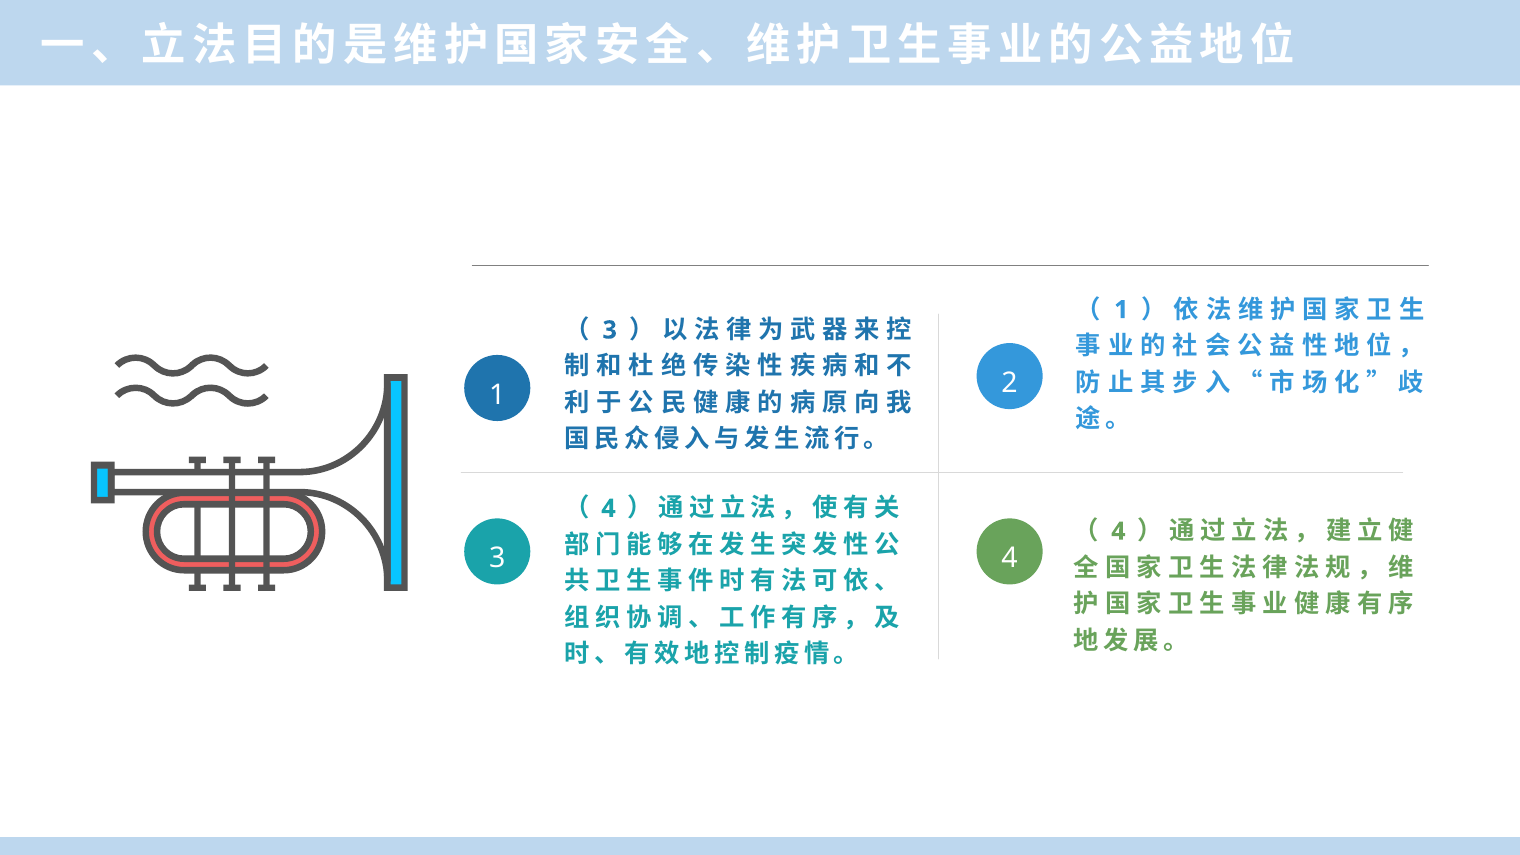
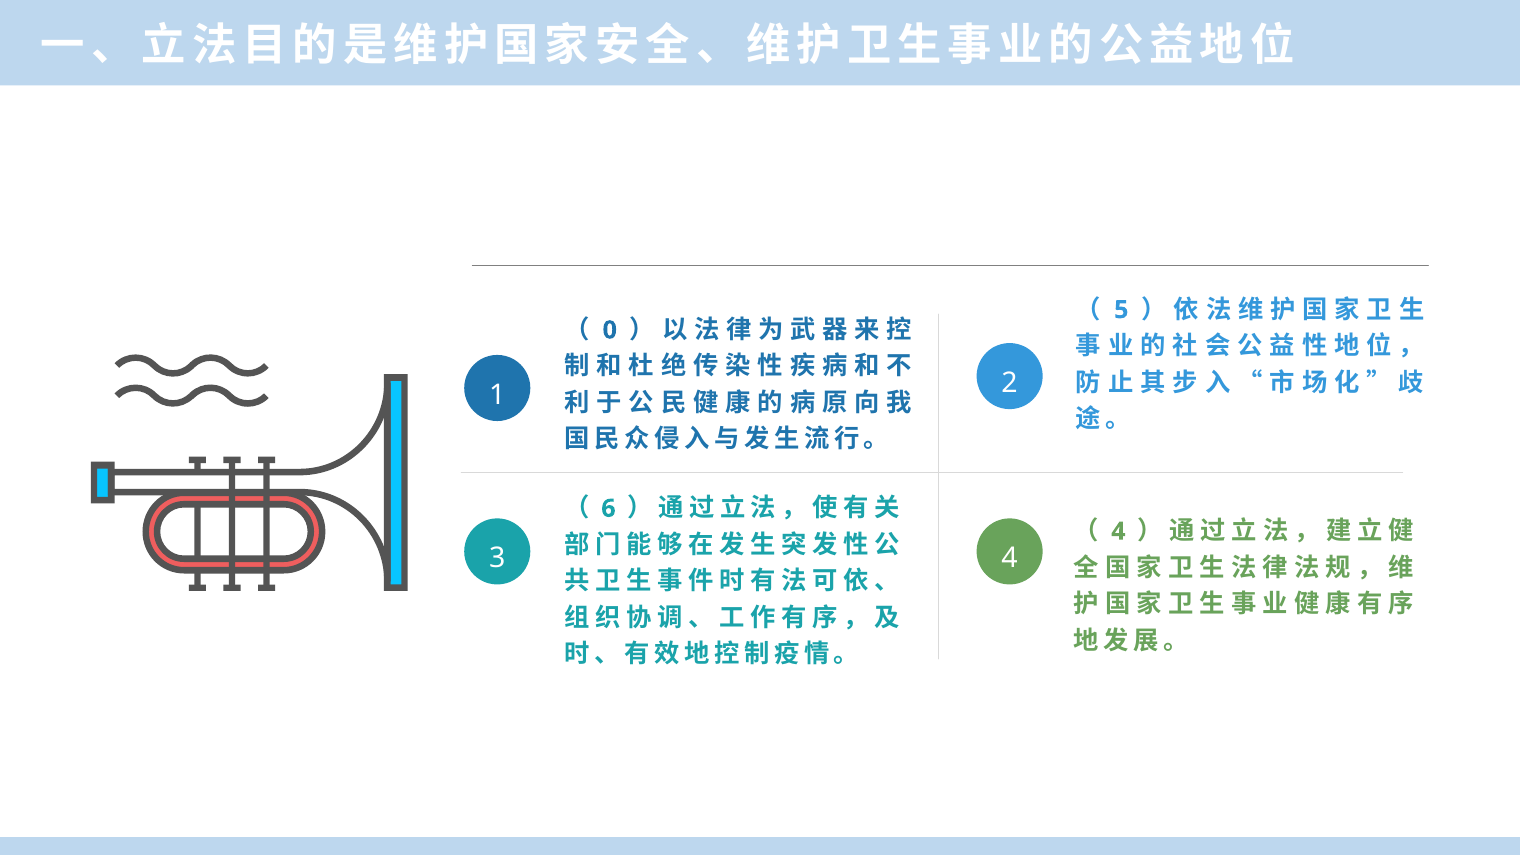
1 at (1121, 310): 1 -> 5
3 at (610, 330): 3 -> 0
4 at (608, 508): 4 -> 6
